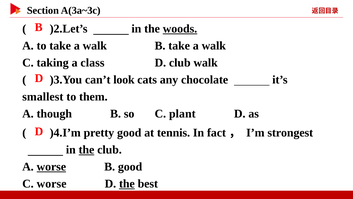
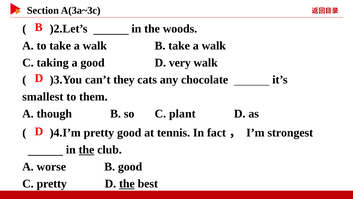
woods underline: present -> none
a class: class -> good
D club: club -> very
look: look -> they
worse at (51, 166) underline: present -> none
C worse: worse -> pretty
